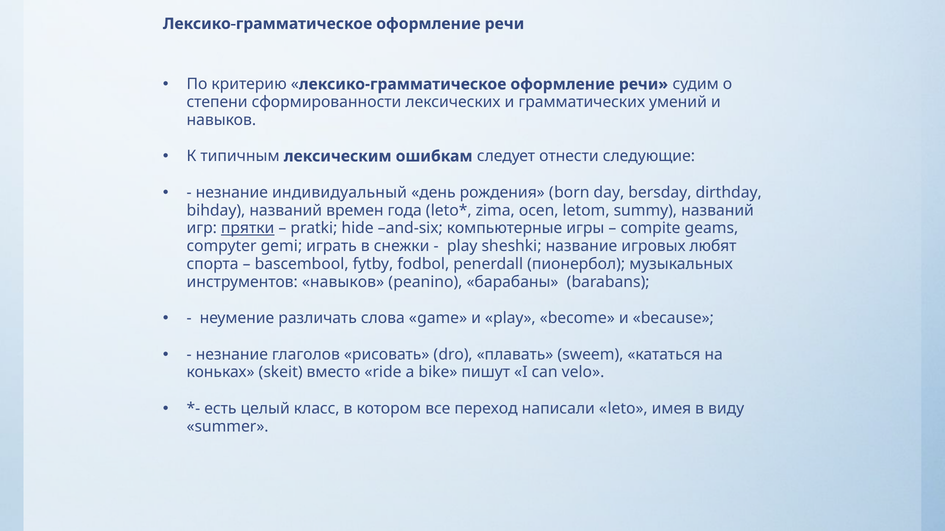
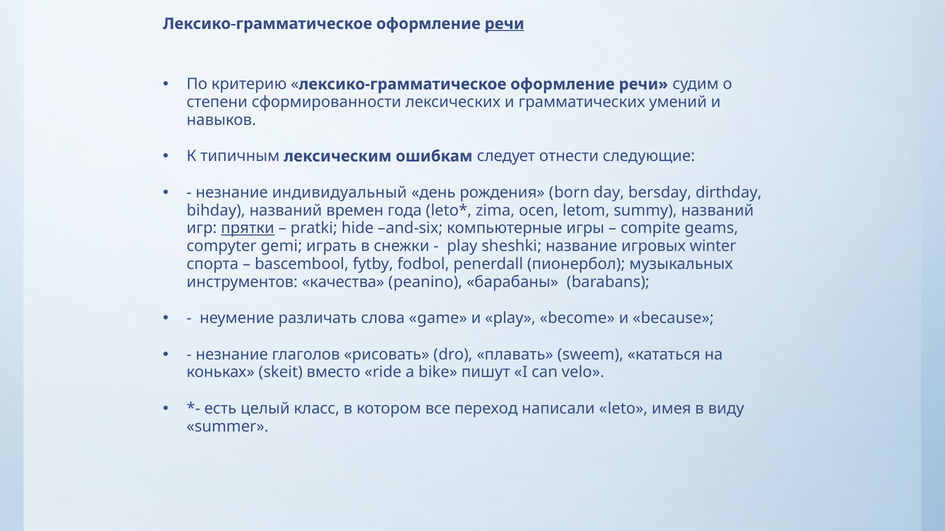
речи at (504, 24) underline: none -> present
любят: любят -> winter
инструментов навыков: навыков -> качества
